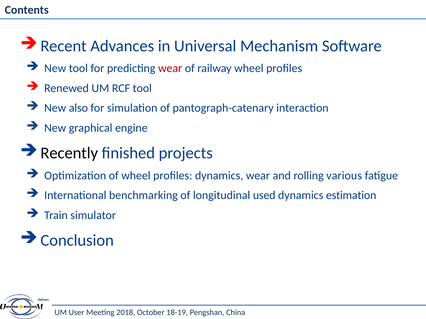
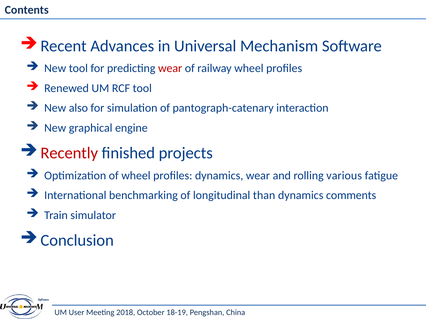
Recently colour: black -> red
used: used -> than
estimation: estimation -> comments
